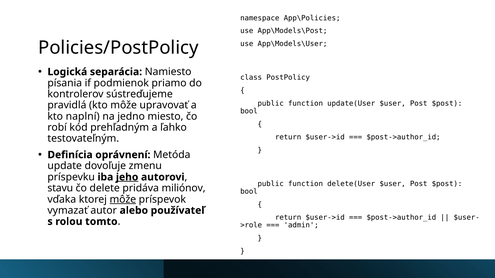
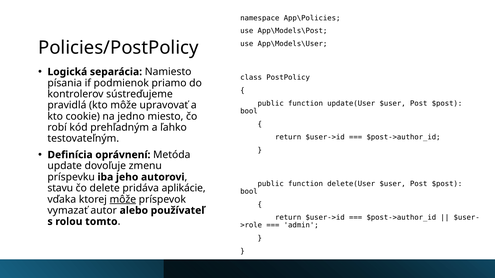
naplní: naplní -> cookie
jeho underline: present -> none
miliónov: miliónov -> aplikácie
